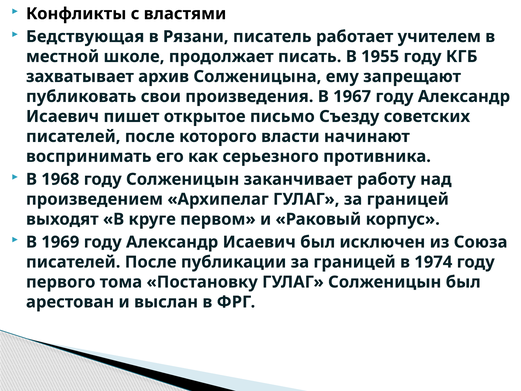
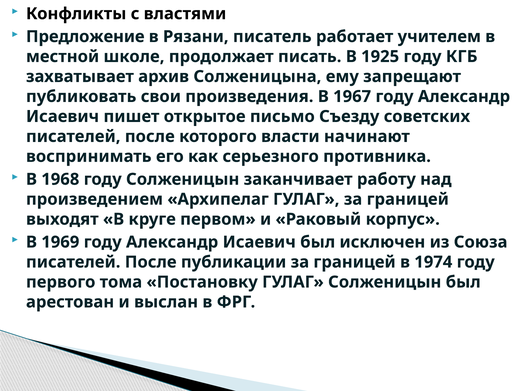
Бедствующая: Бедствующая -> Предложение
1955: 1955 -> 1925
